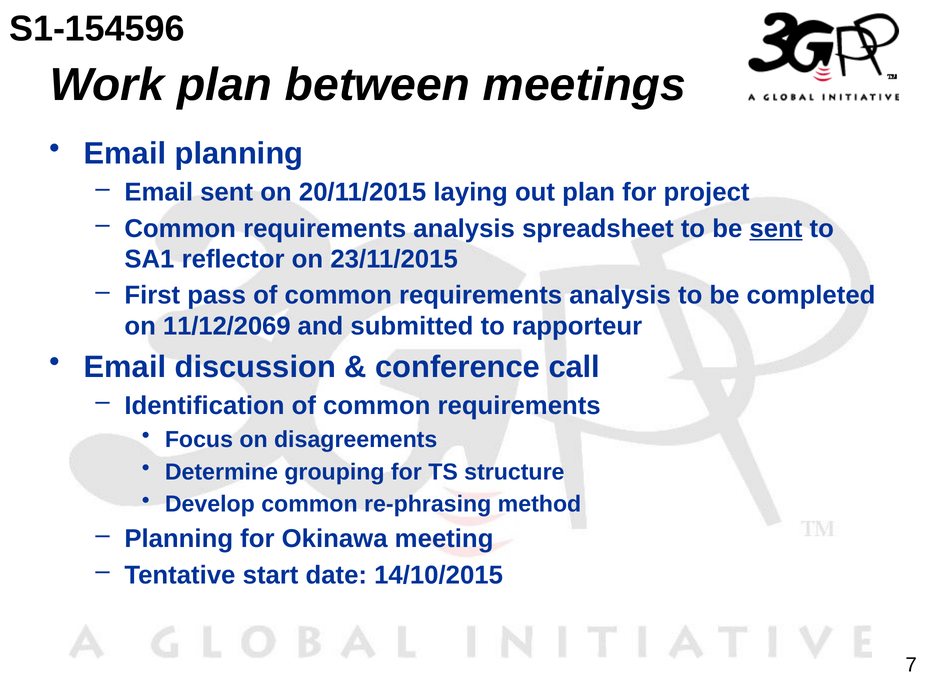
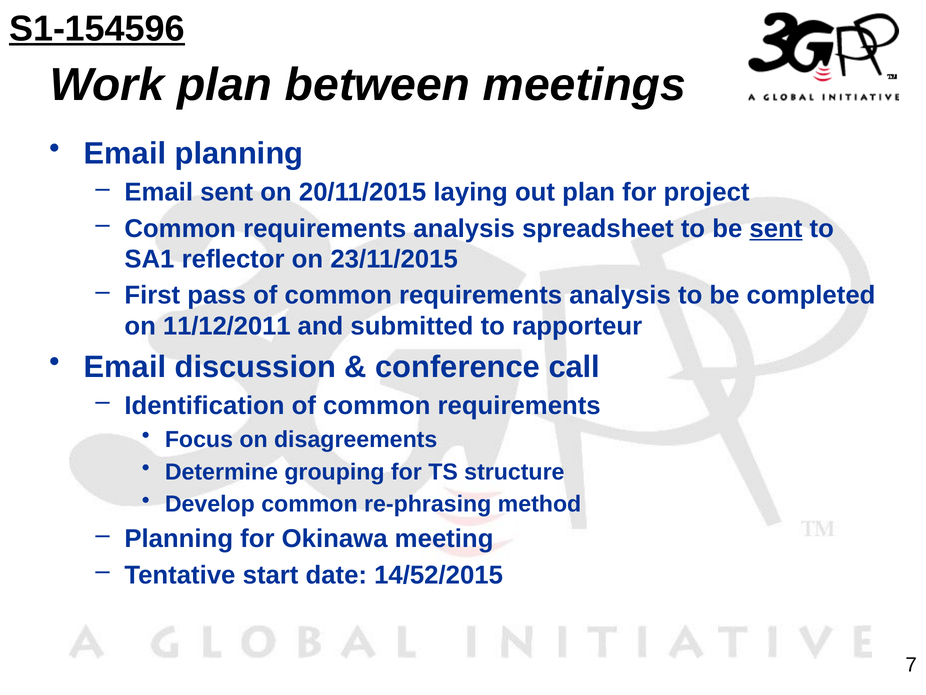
S1-154596 underline: none -> present
11/12/2069: 11/12/2069 -> 11/12/2011
14/10/2015: 14/10/2015 -> 14/52/2015
